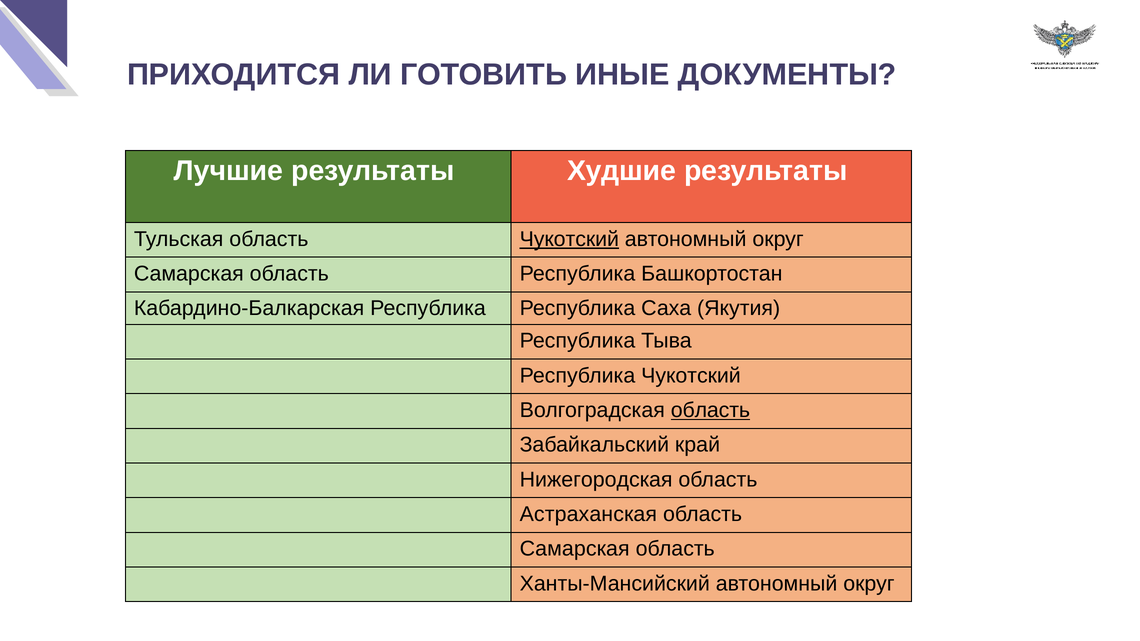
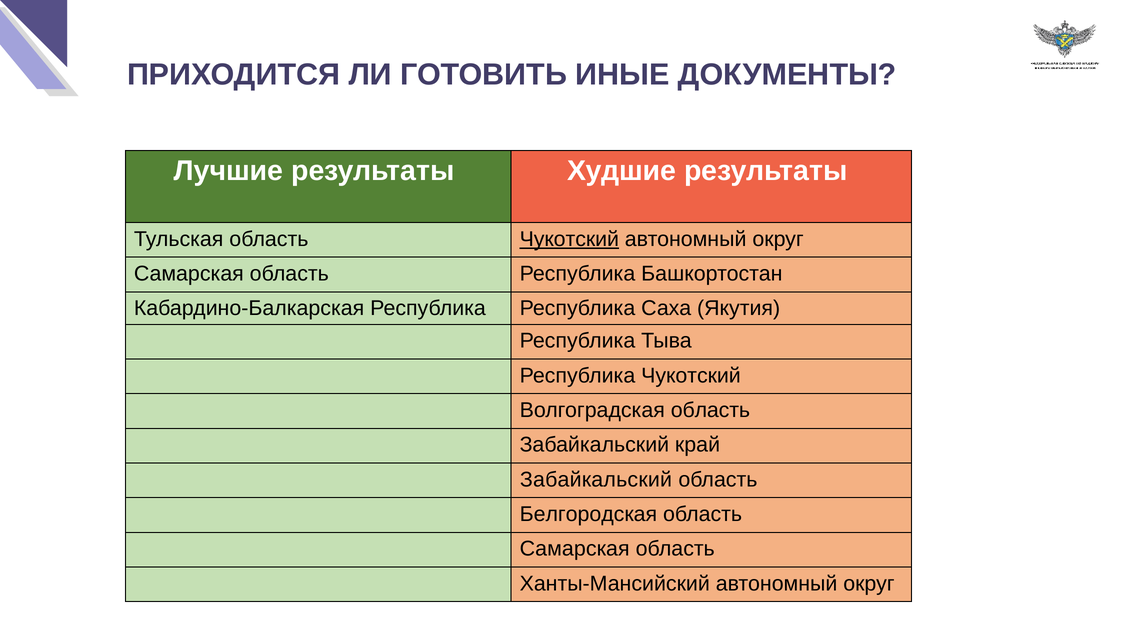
область at (710, 410) underline: present -> none
Нижегородская at (596, 480): Нижегородская -> Забайкальский
Астраханская: Астраханская -> Белгородская
